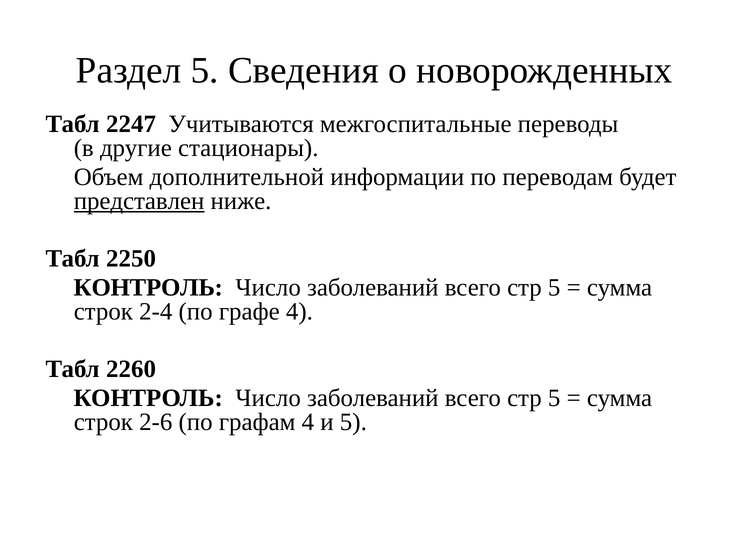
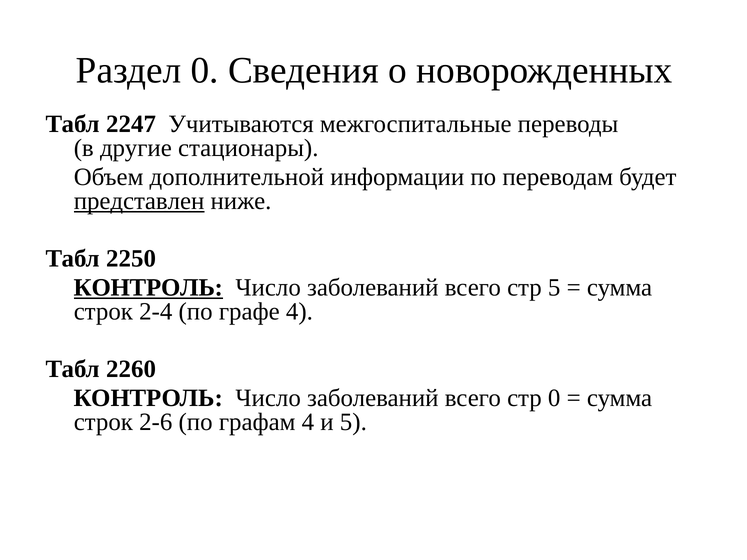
Раздел 5: 5 -> 0
КОНТРОЛЬ at (148, 288) underline: none -> present
5 at (554, 398): 5 -> 0
